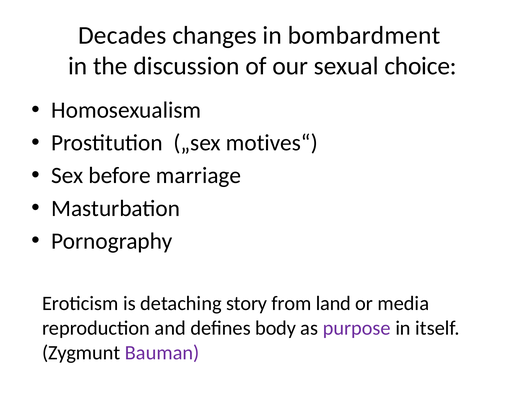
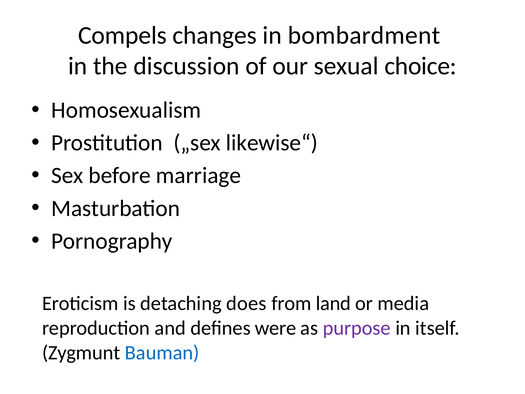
Decades: Decades -> Compels
motives“: motives“ -> likewise“
story: story -> does
body: body -> were
Bauman colour: purple -> blue
